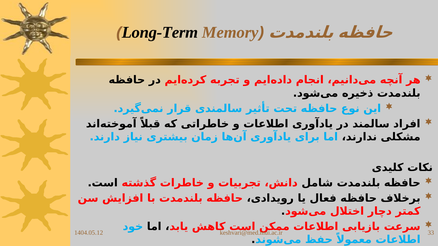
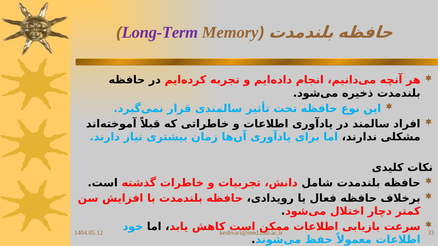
Long-Term colour: black -> purple
